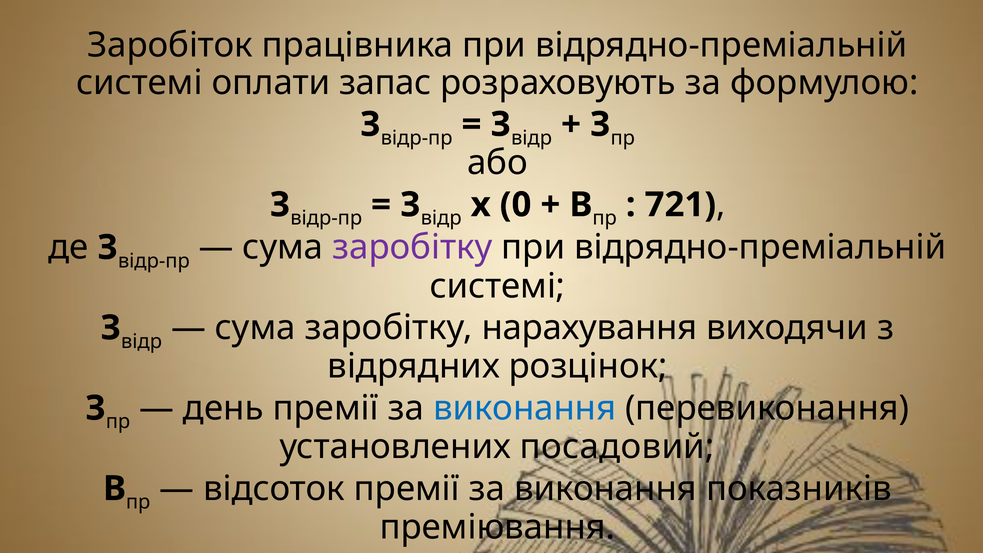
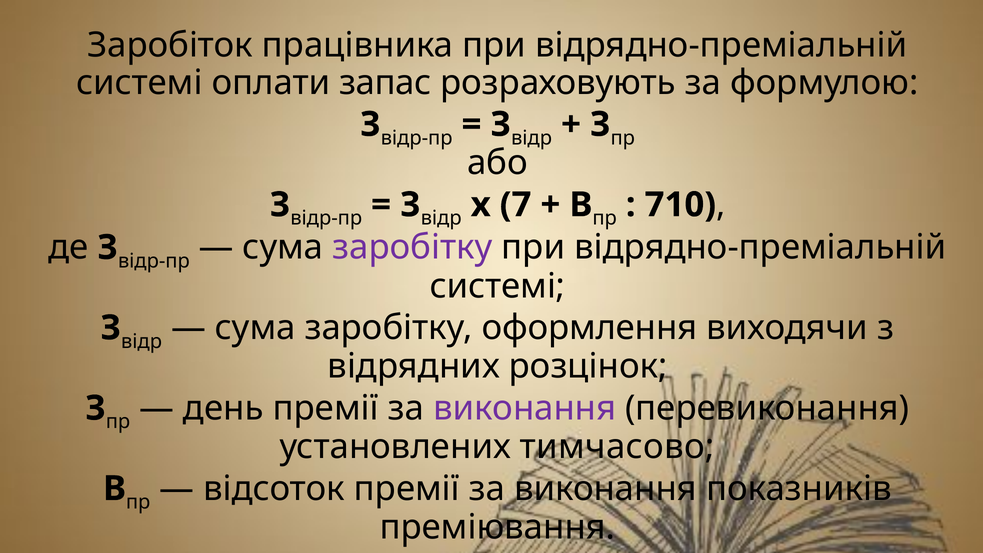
0: 0 -> 7
721: 721 -> 710
нарахування: нарахування -> оформлення
виконання at (525, 408) colour: blue -> purple
посадовий: посадовий -> тимчасово
